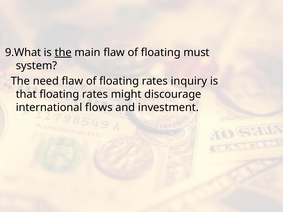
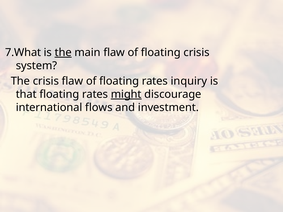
9.What: 9.What -> 7.What
floating must: must -> crisis
The need: need -> crisis
might underline: none -> present
